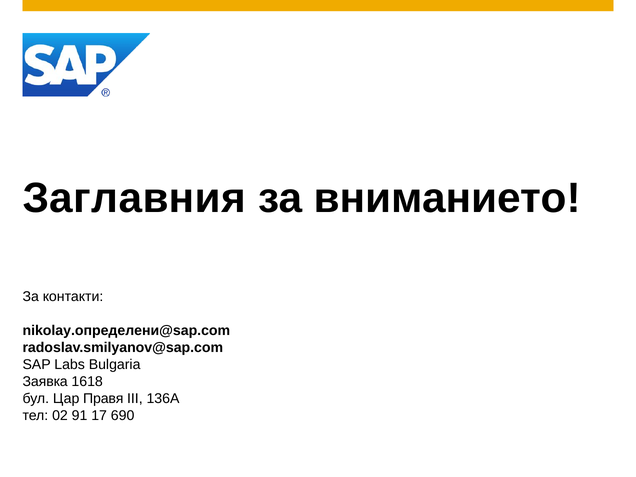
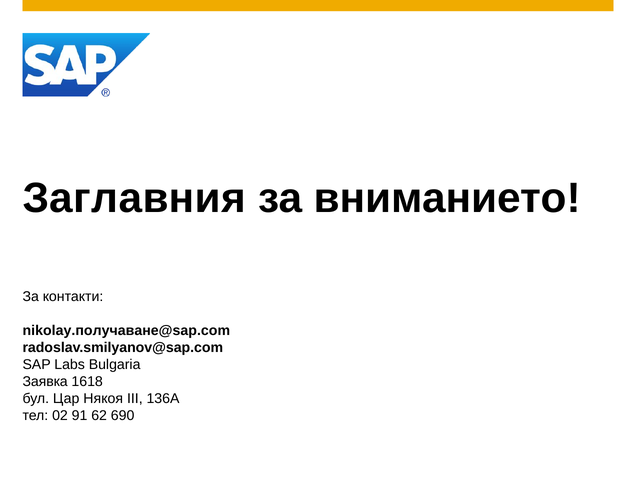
nikolay.определени@sap.com: nikolay.определени@sap.com -> nikolay.получаване@sap.com
Правя: Правя -> Някоя
17: 17 -> 62
